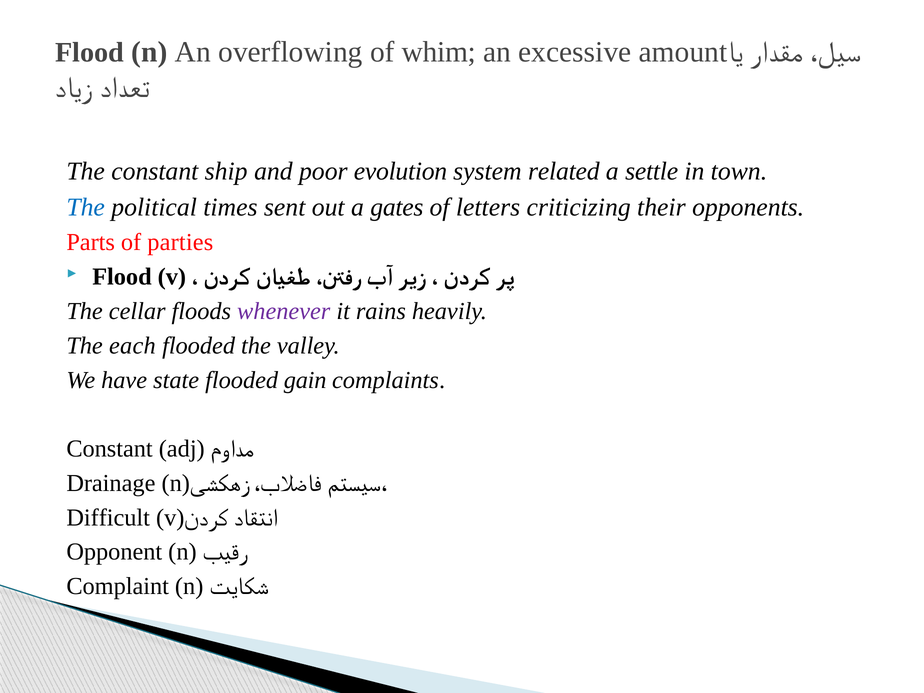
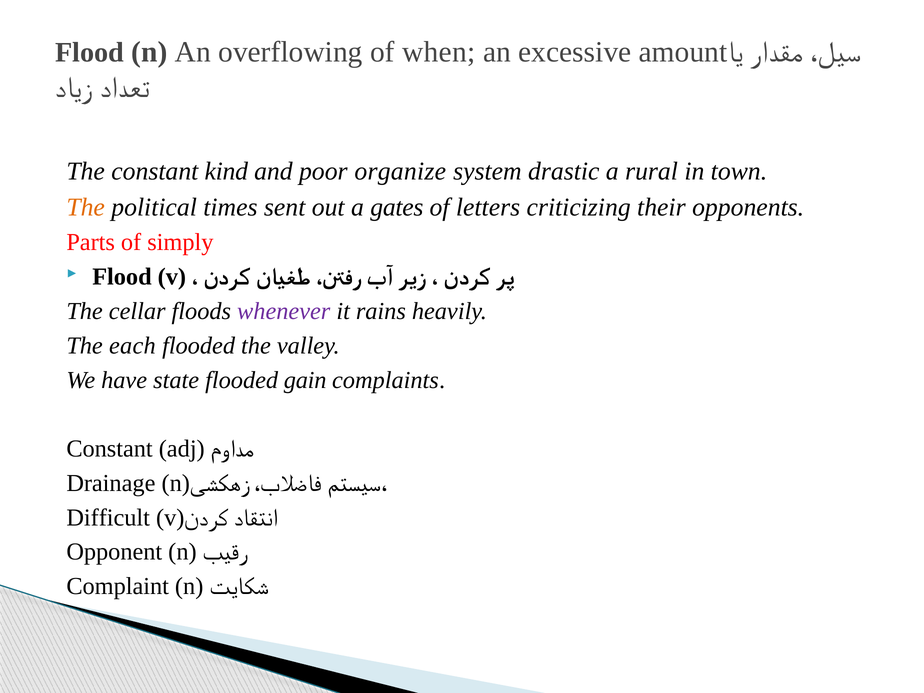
whim: whim -> when
ship: ship -> kind
evolution: evolution -> organize
related: related -> drastic
settle: settle -> rural
The at (86, 207) colour: blue -> orange
parties: parties -> simply
